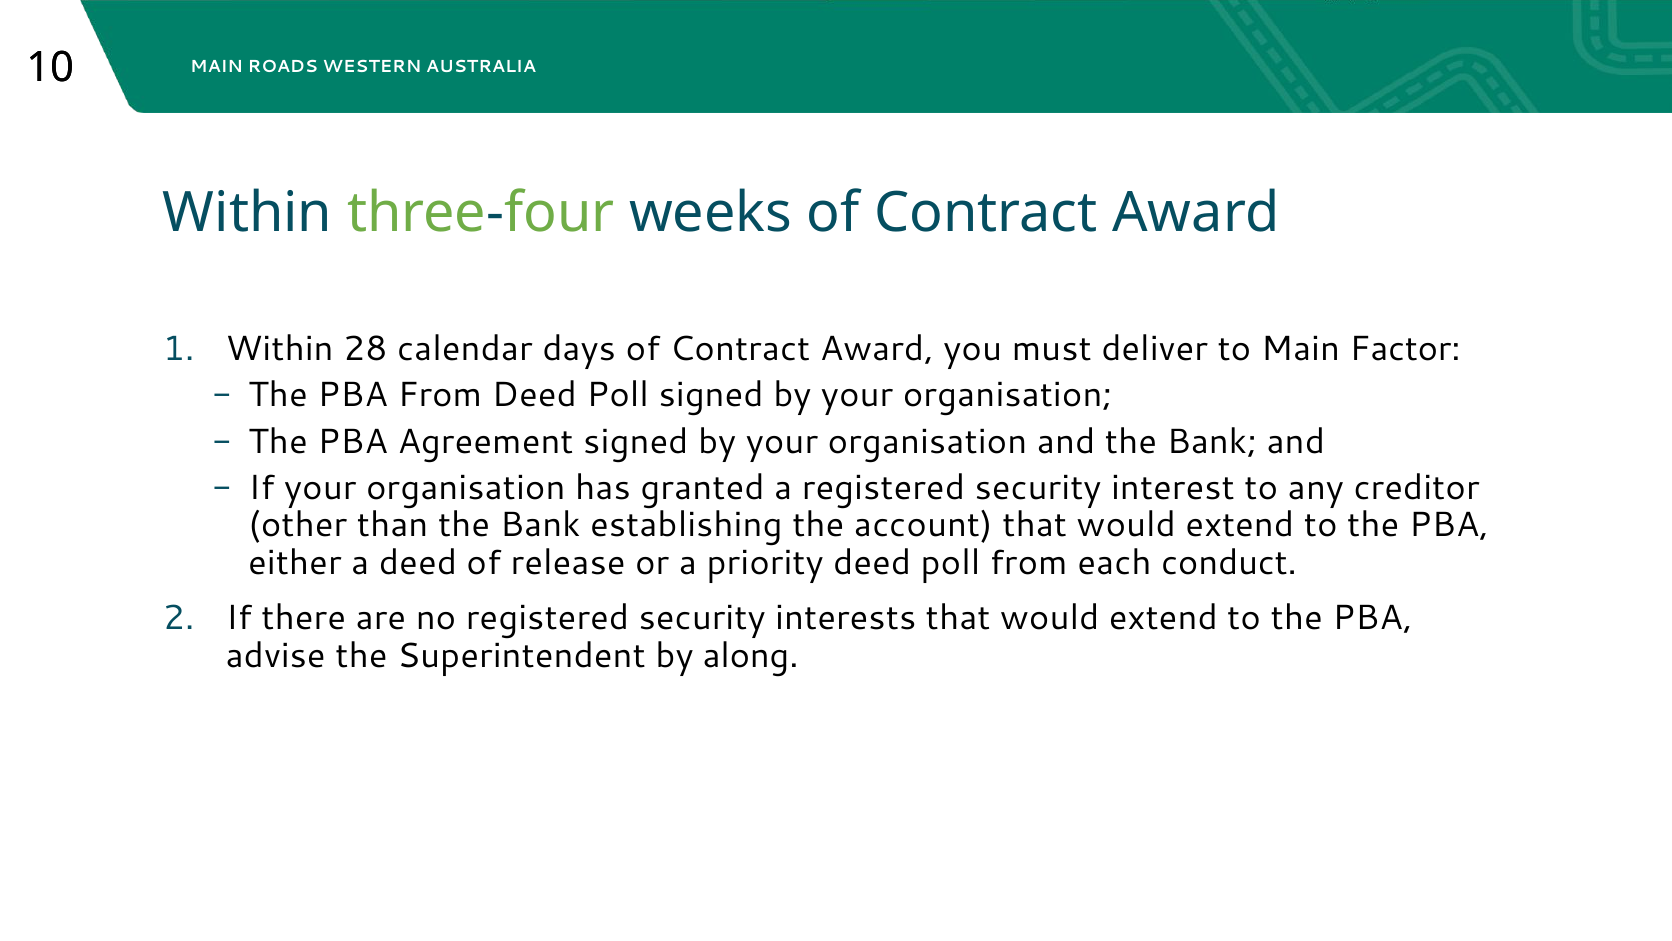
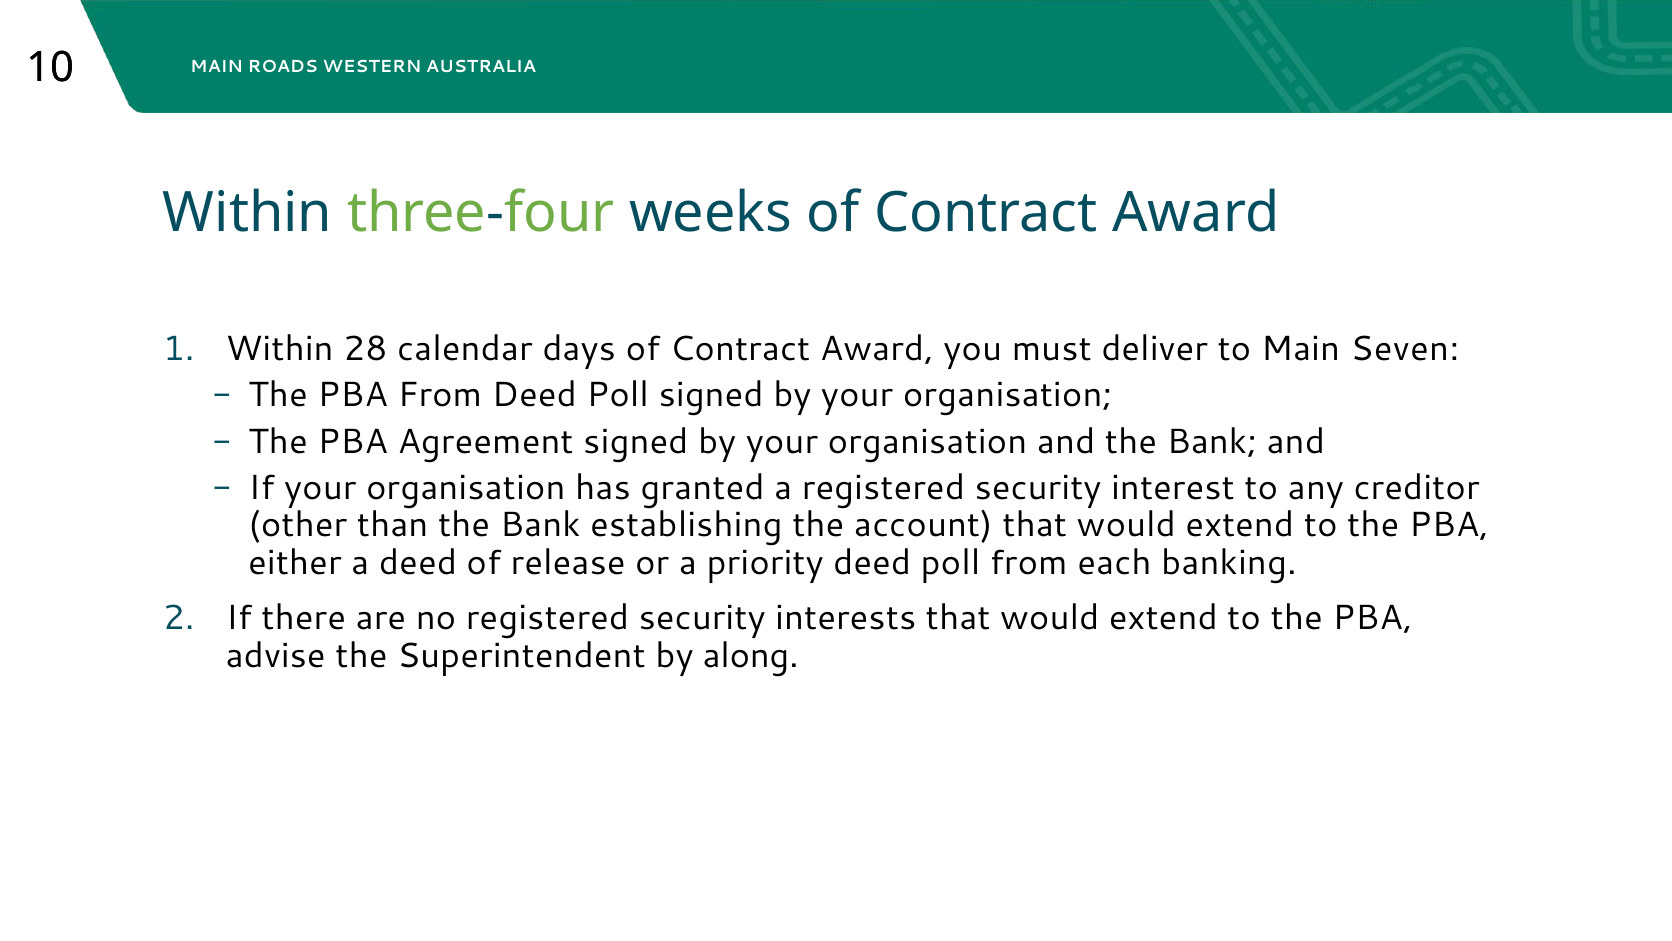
Factor: Factor -> Seven
conduct: conduct -> banking
